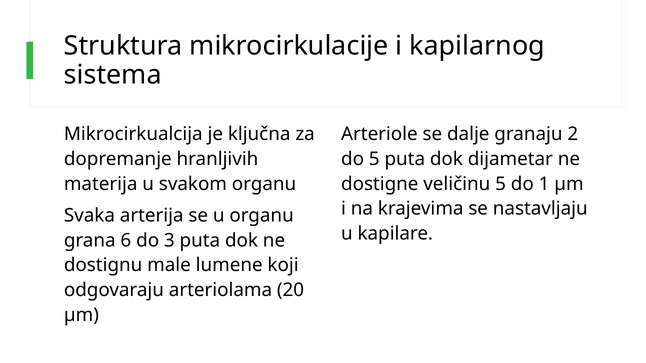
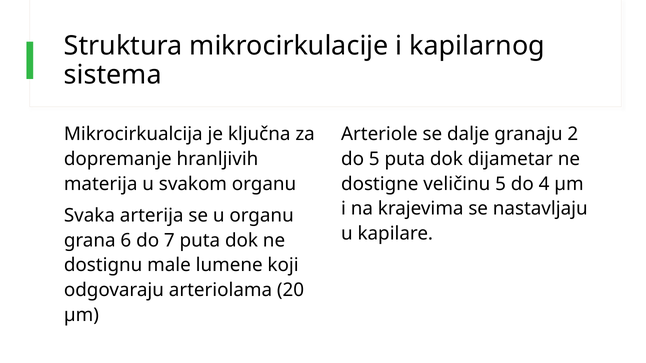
1: 1 -> 4
3: 3 -> 7
